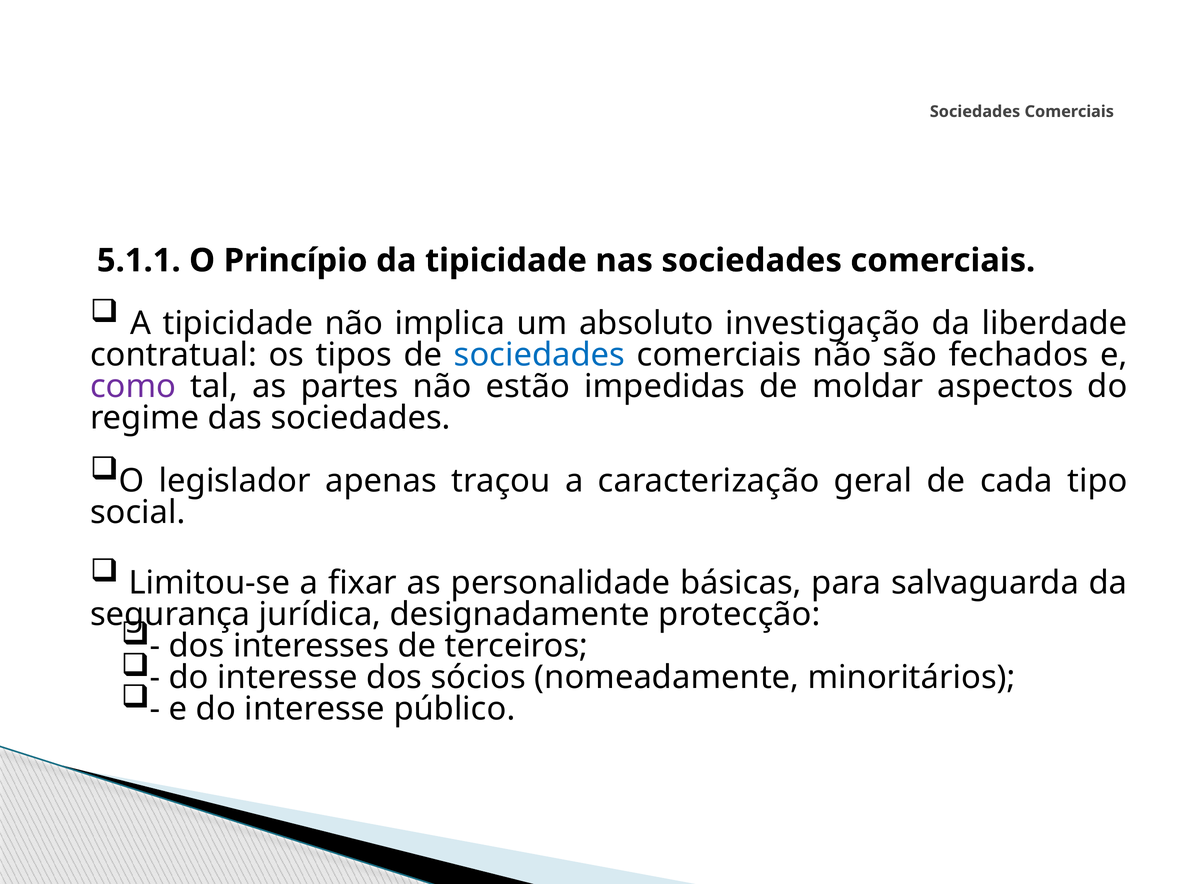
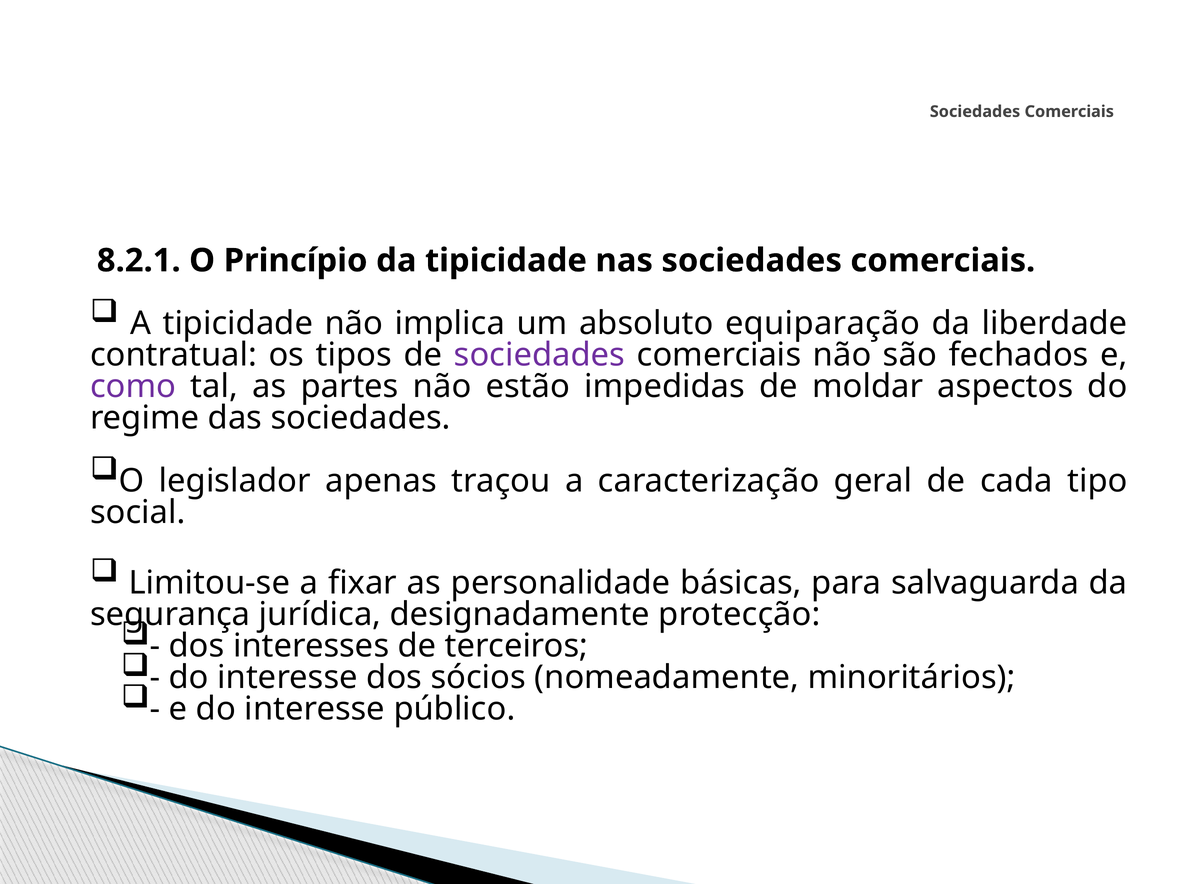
5.1.1: 5.1.1 -> 8.2.1
investigação: investigação -> equiparação
sociedades at (539, 355) colour: blue -> purple
